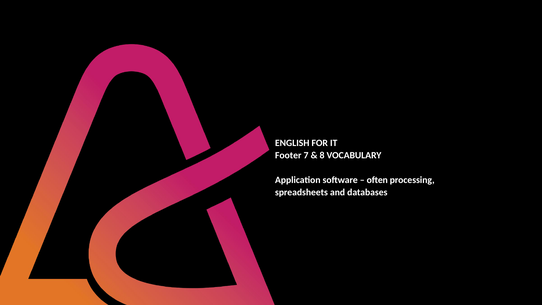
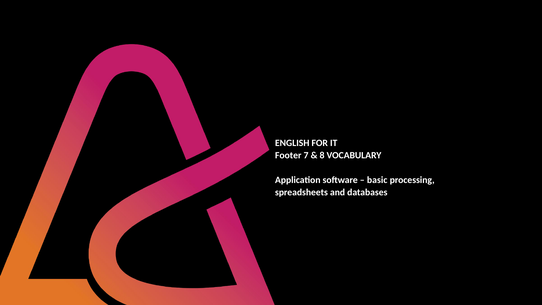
often: often -> basic
